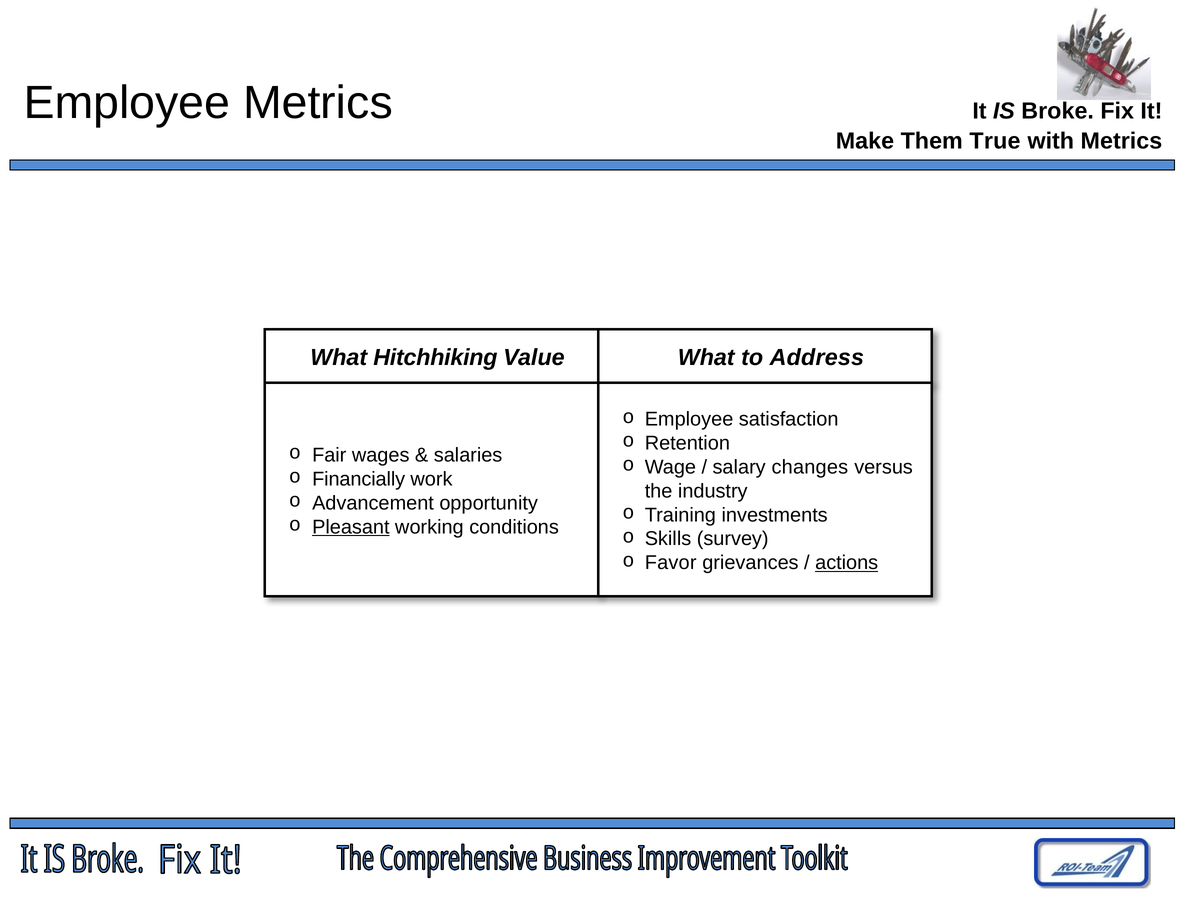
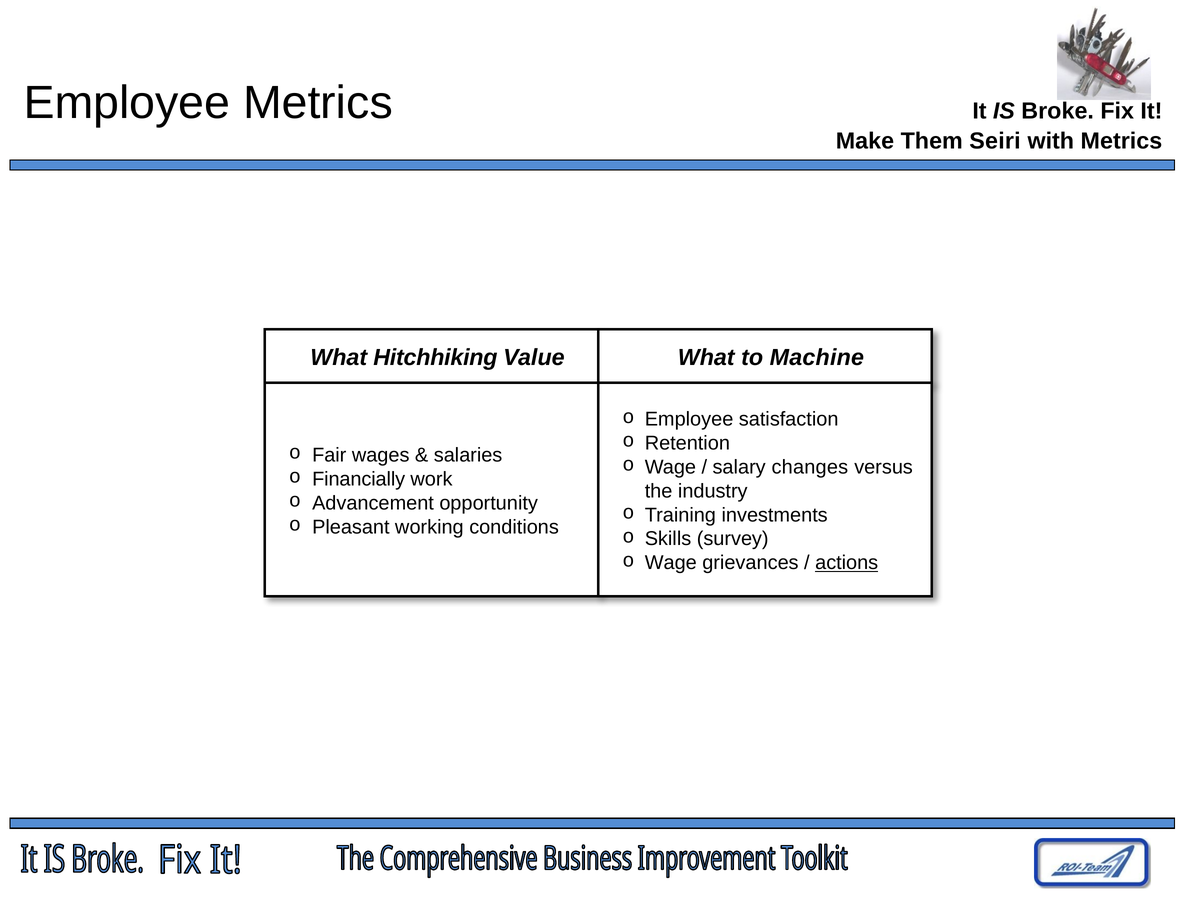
True: True -> Seiri
Address: Address -> Machine
Pleasant underline: present -> none
Favor at (671, 563): Favor -> Wage
